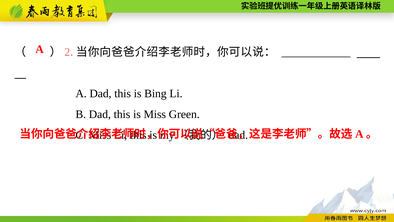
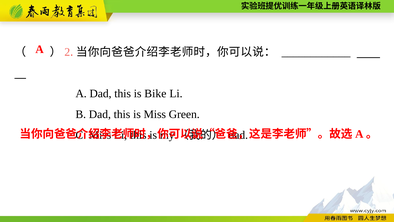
Bing: Bing -> Bike
